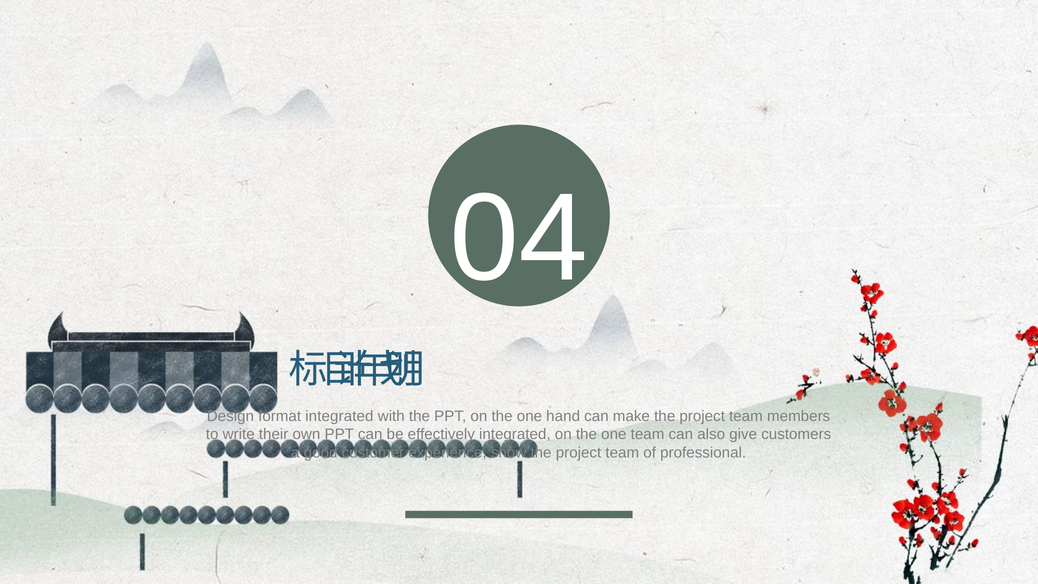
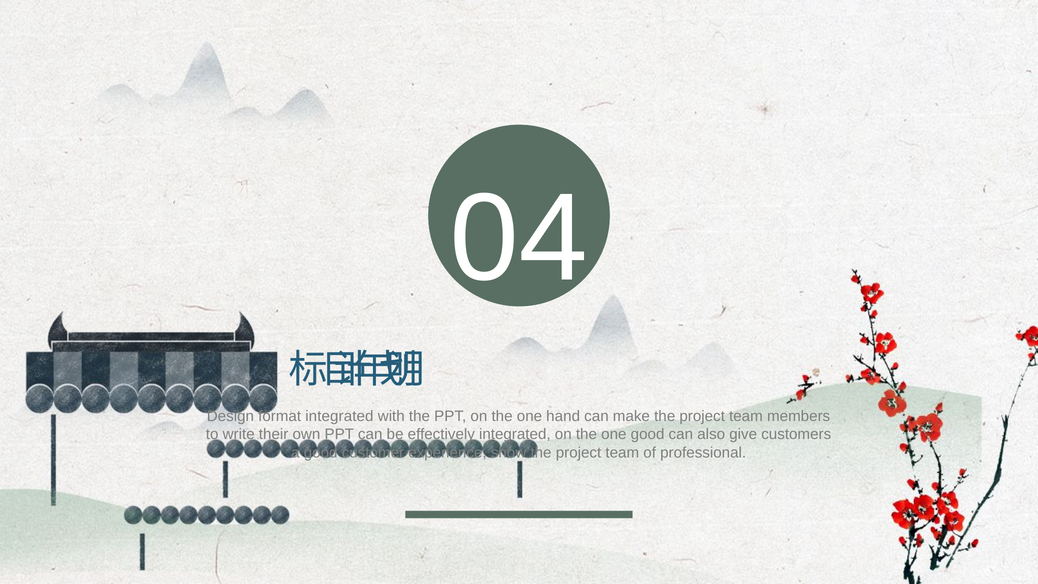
one team: team -> good
